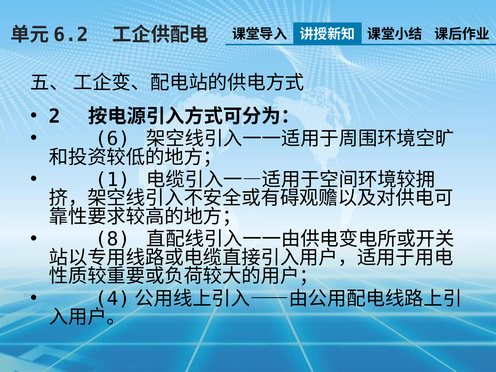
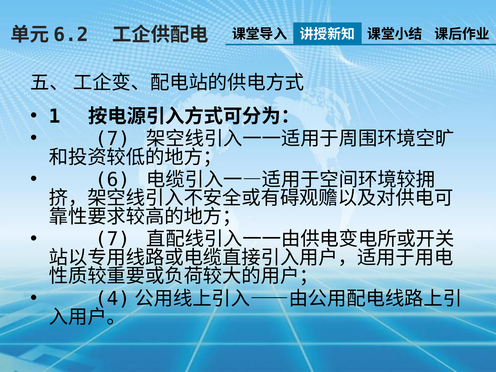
2: 2 -> 1
6 at (113, 139): 6 -> 7
1: 1 -> 6
8 at (113, 239): 8 -> 7
